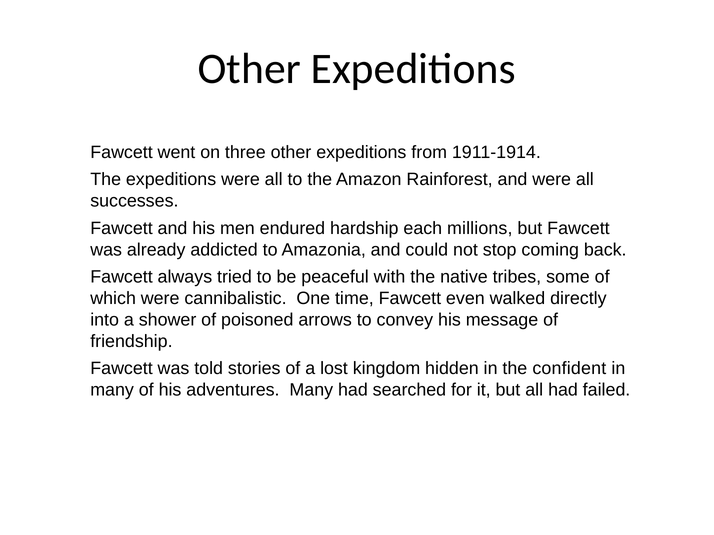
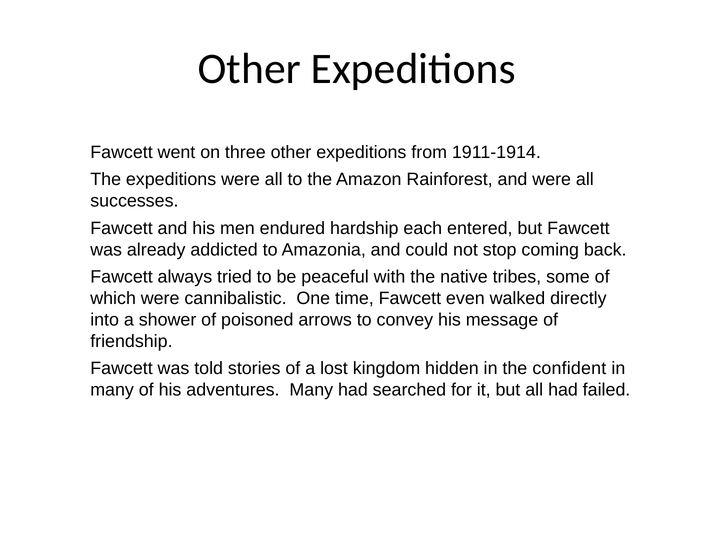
millions: millions -> entered
